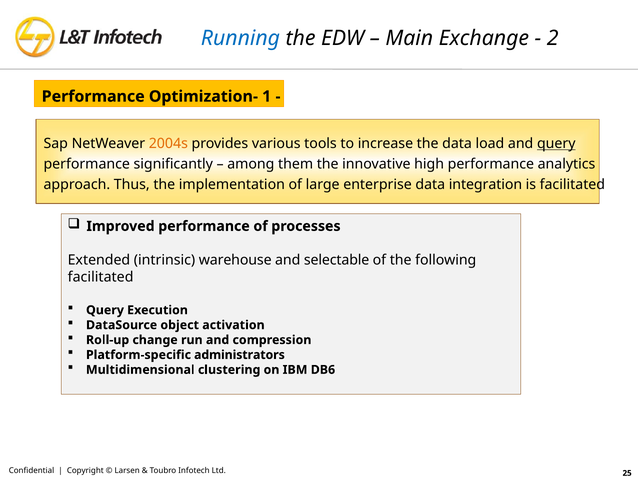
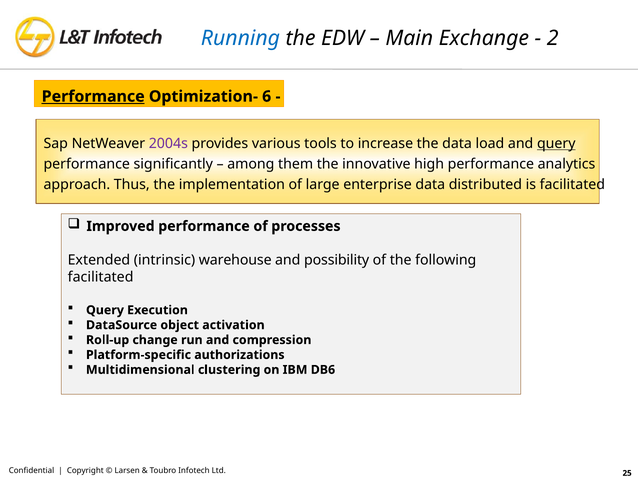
Performance at (93, 96) underline: none -> present
1: 1 -> 6
2004s colour: orange -> purple
integration: integration -> distributed
selectable: selectable -> possibility
administrators: administrators -> authorizations
